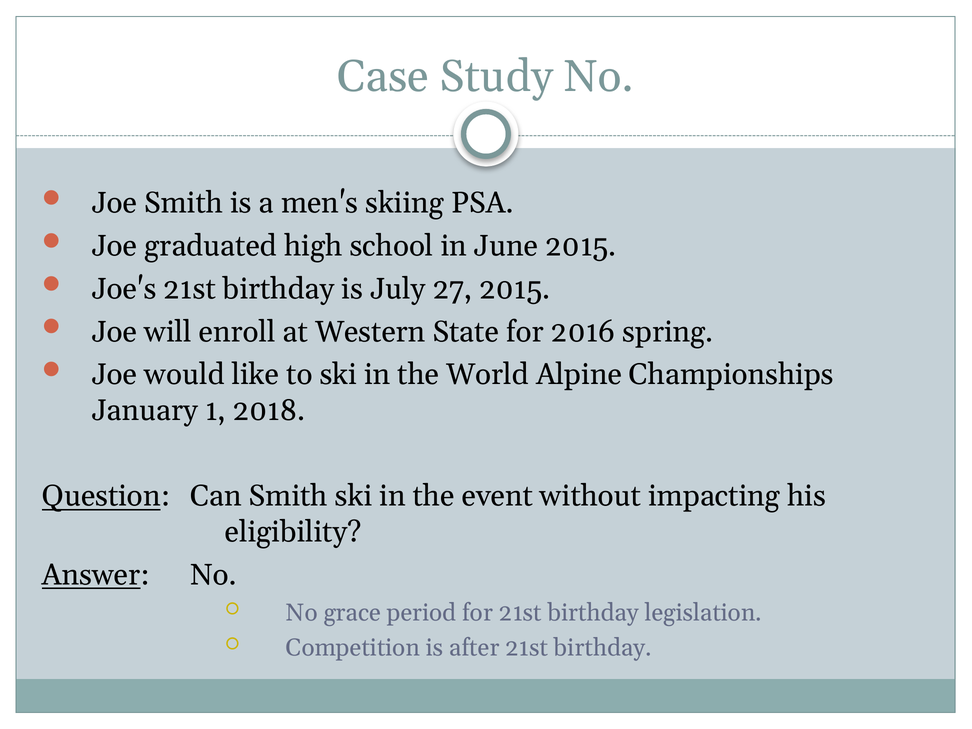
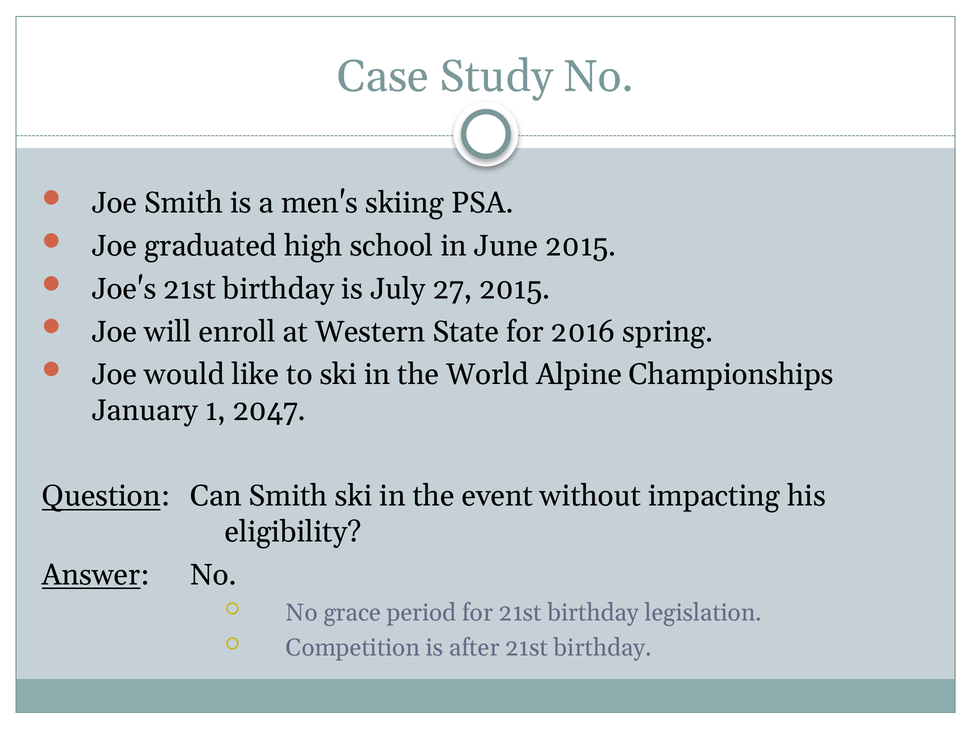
2018: 2018 -> 2047
